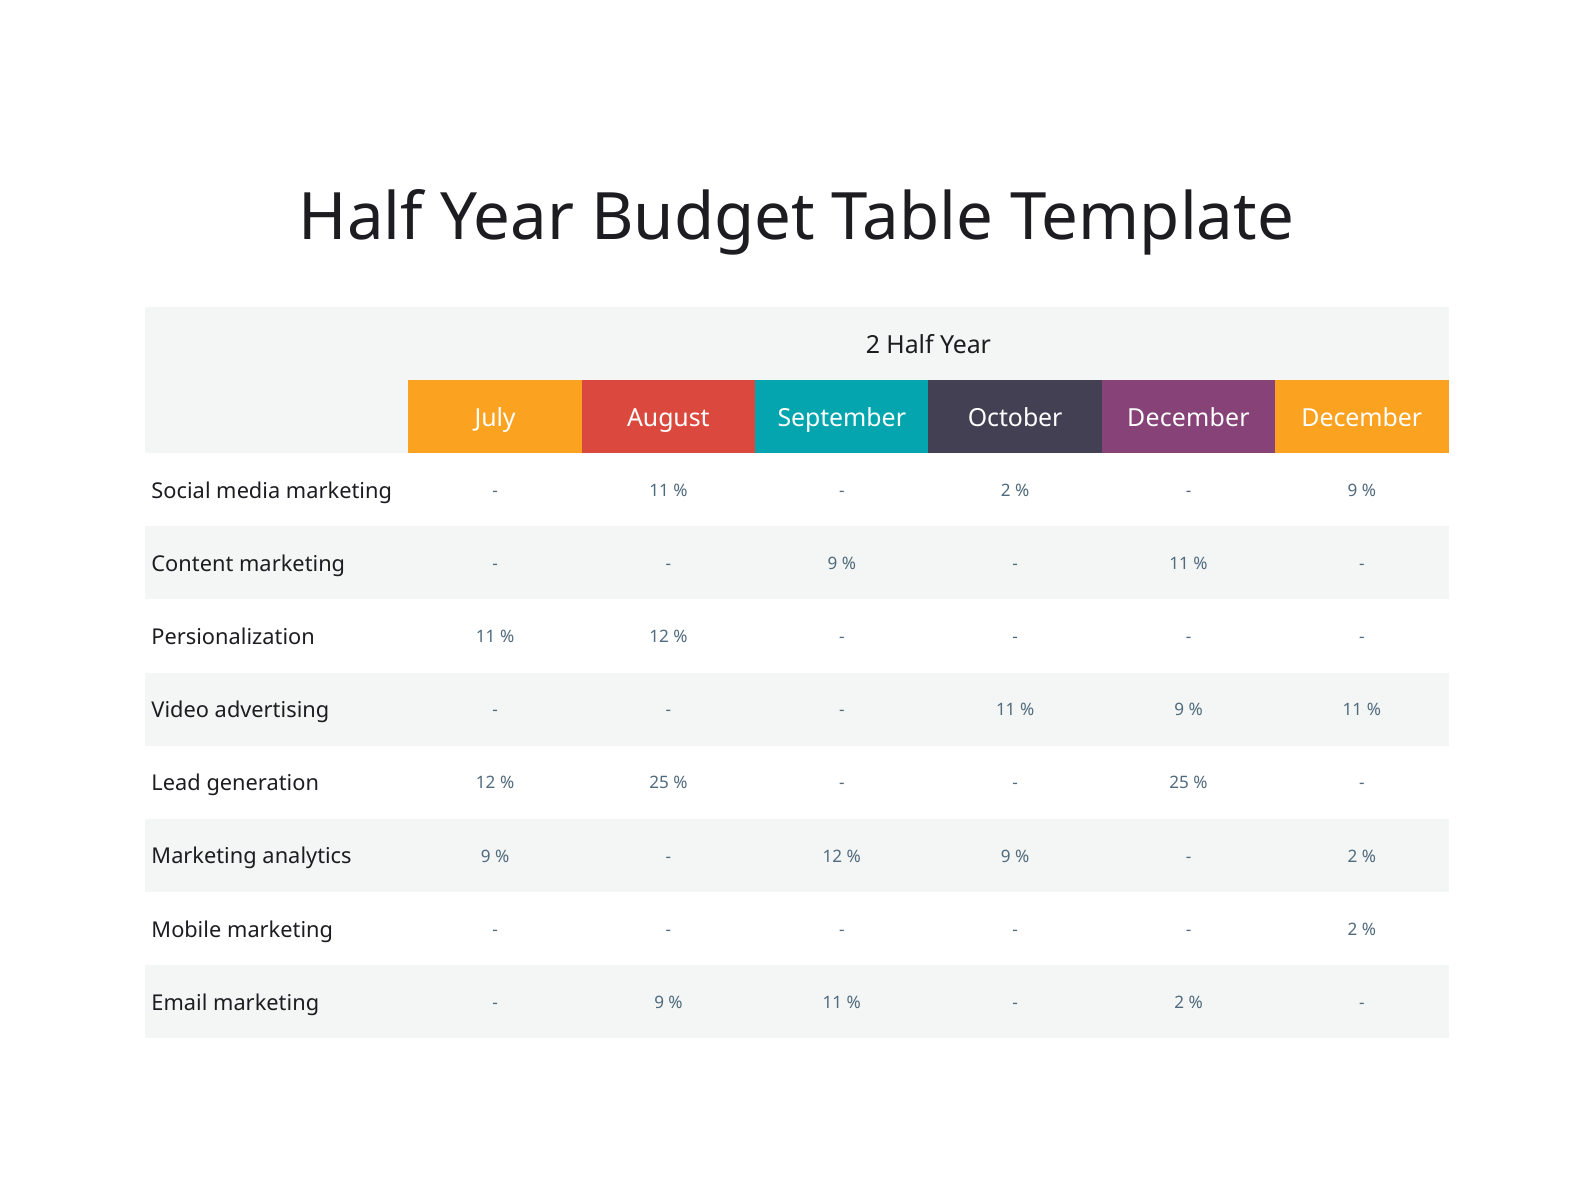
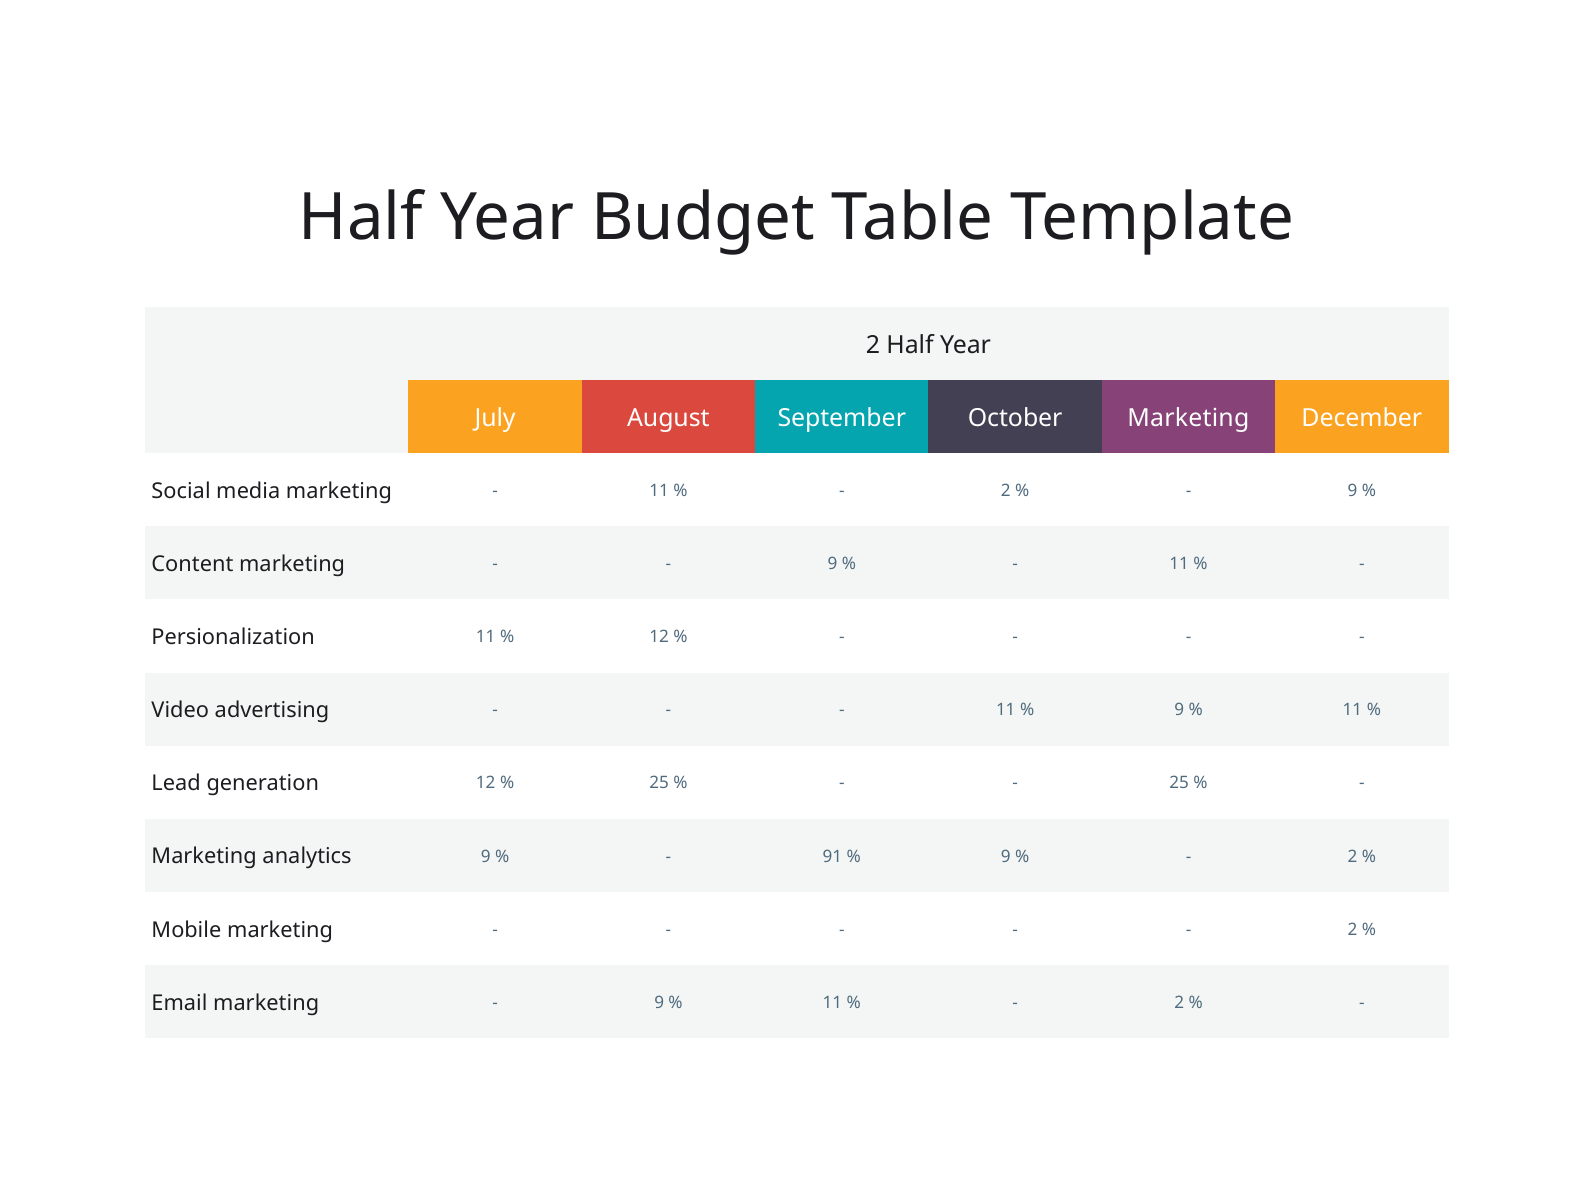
October December: December -> Marketing
12 at (832, 856): 12 -> 91
